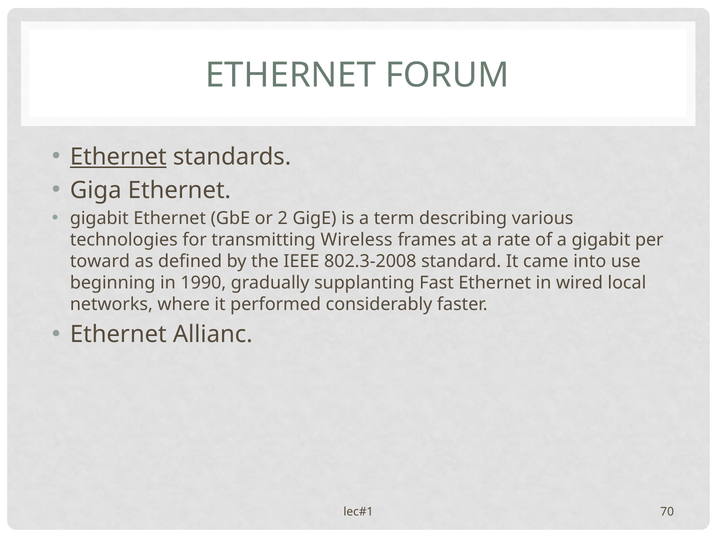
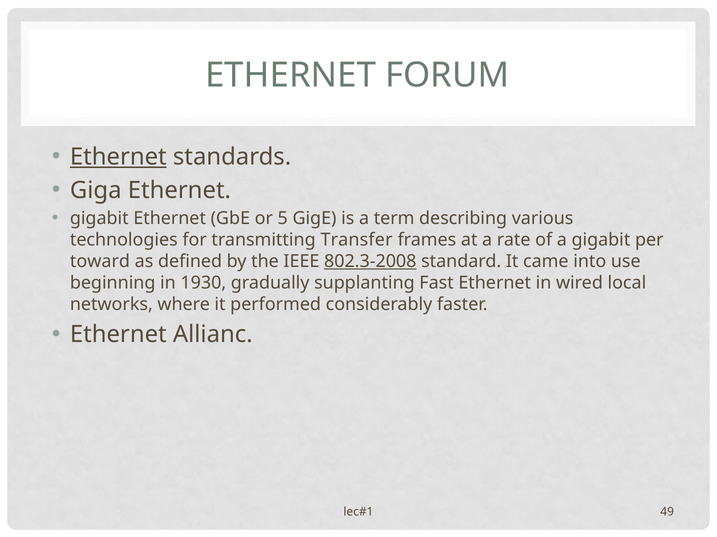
2: 2 -> 5
Wireless: Wireless -> Transfer
802.3-2008 underline: none -> present
1990: 1990 -> 1930
70: 70 -> 49
